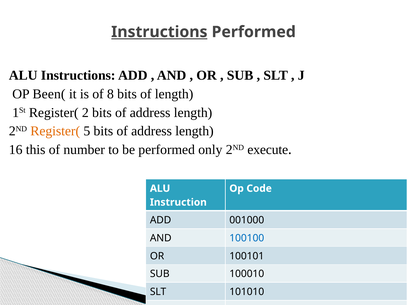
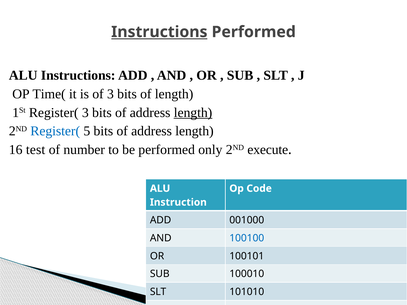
Been(: Been( -> Time(
of 8: 8 -> 3
Register( 2: 2 -> 3
length at (193, 113) underline: none -> present
Register( at (55, 131) colour: orange -> blue
this: this -> test
